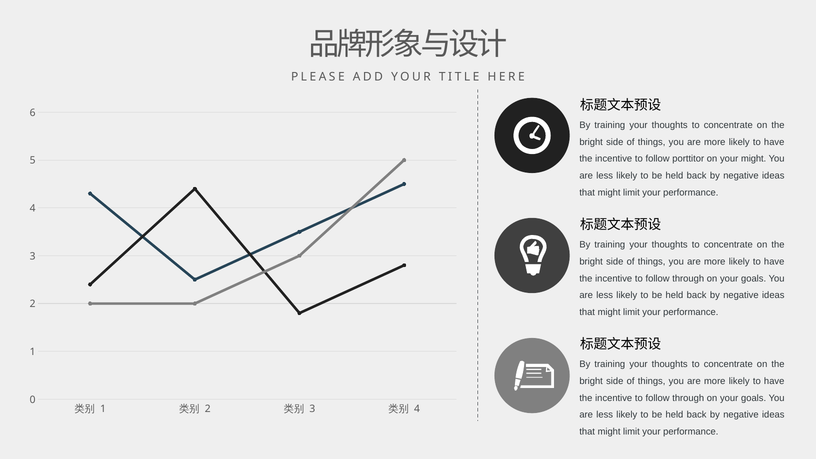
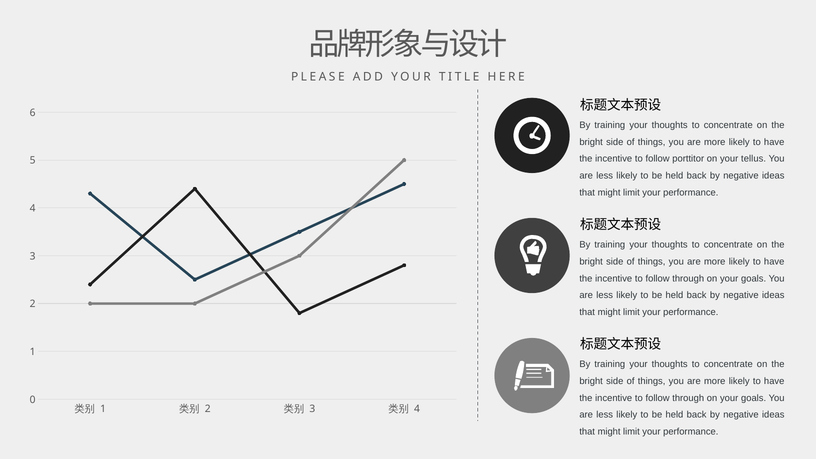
your might: might -> tellus
